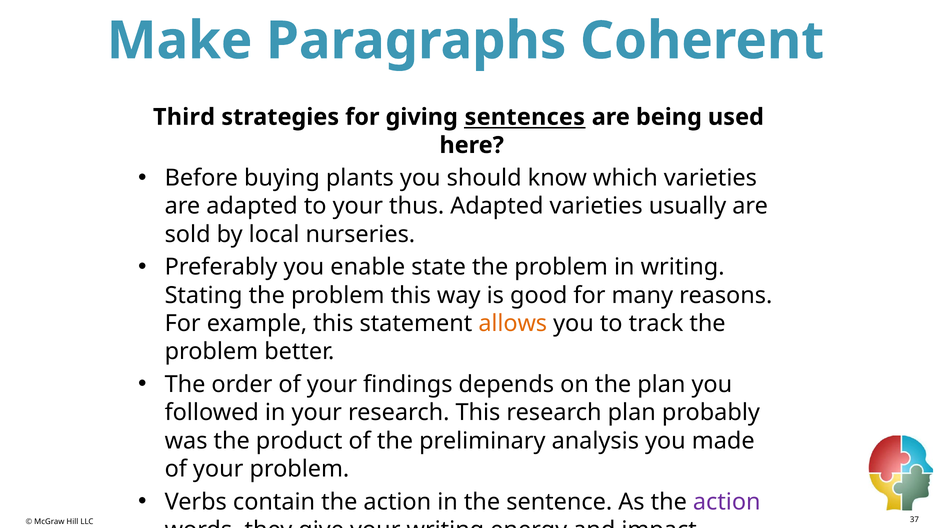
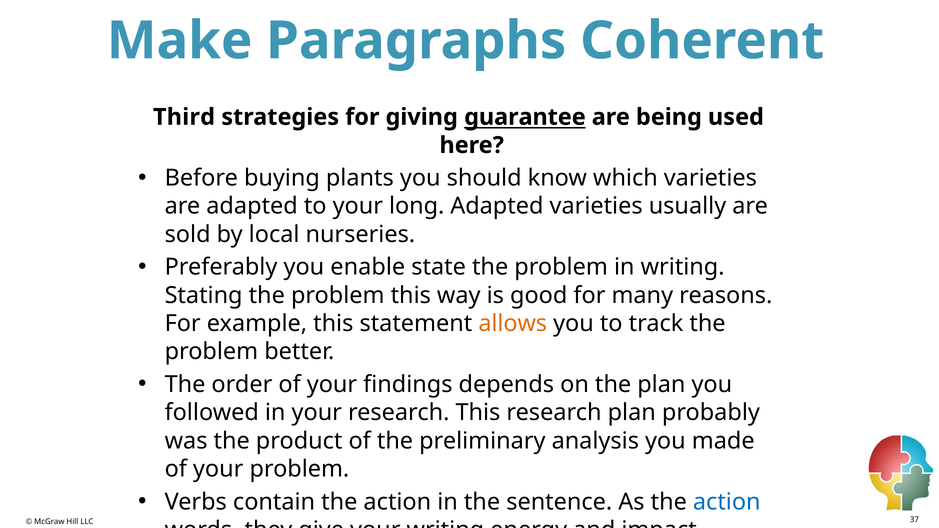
sentences: sentences -> guarantee
thus: thus -> long
action at (727, 502) colour: purple -> blue
